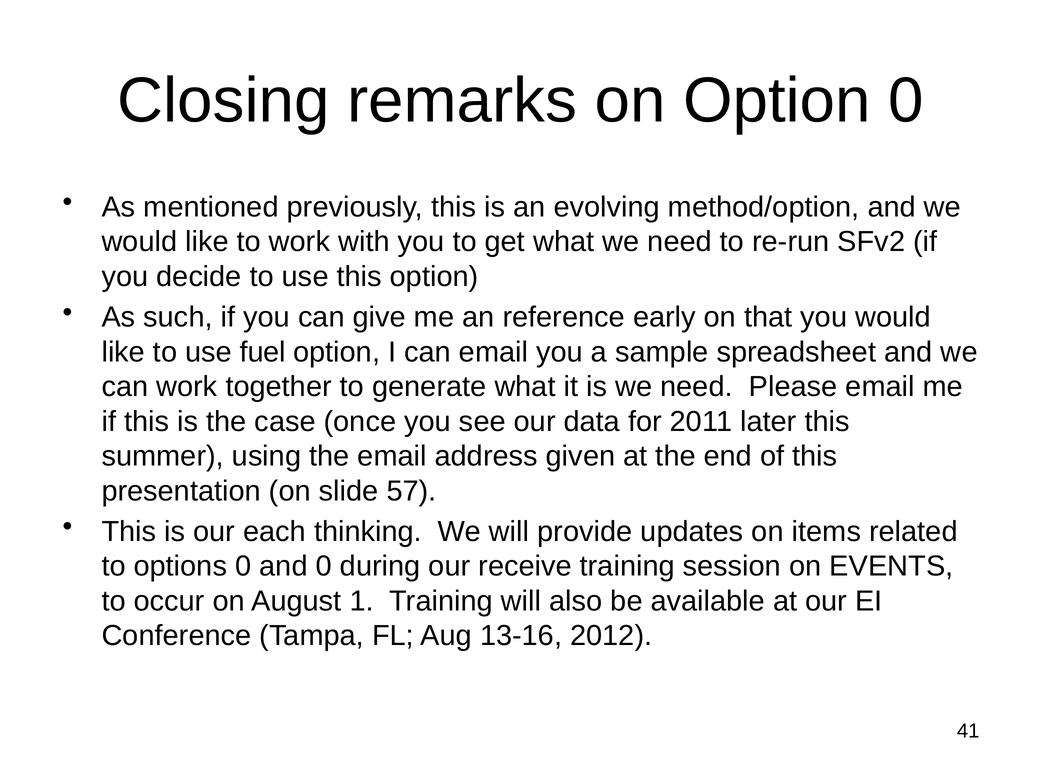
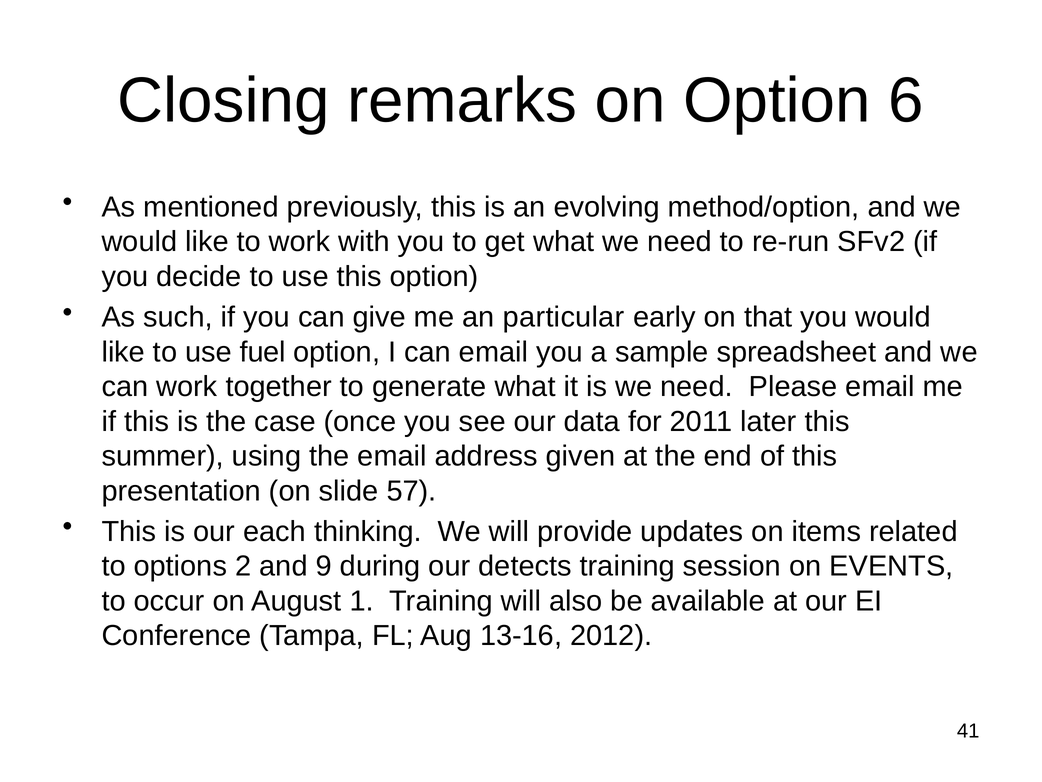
Option 0: 0 -> 6
reference: reference -> particular
options 0: 0 -> 2
and 0: 0 -> 9
receive: receive -> detects
